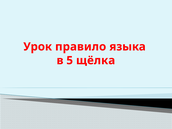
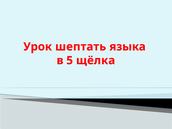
правило: правило -> шептать
